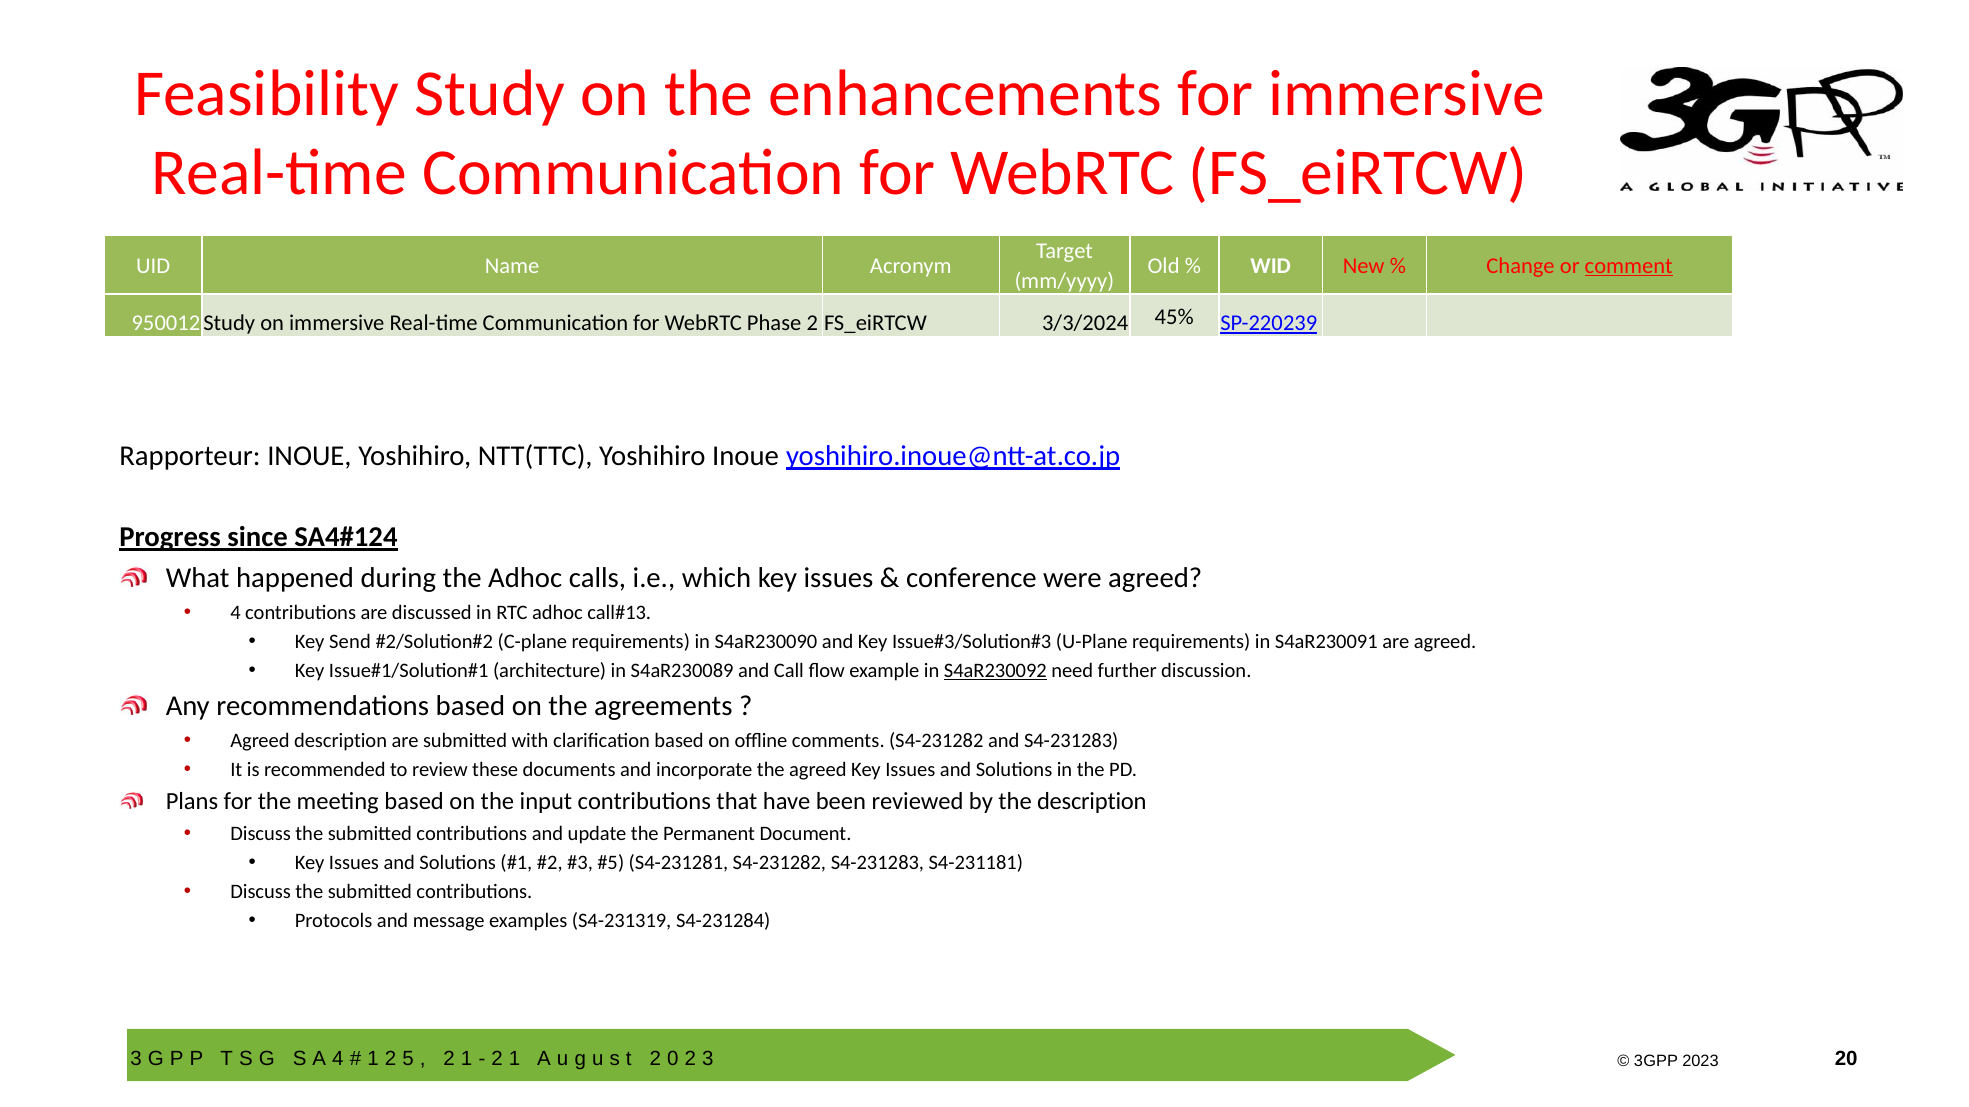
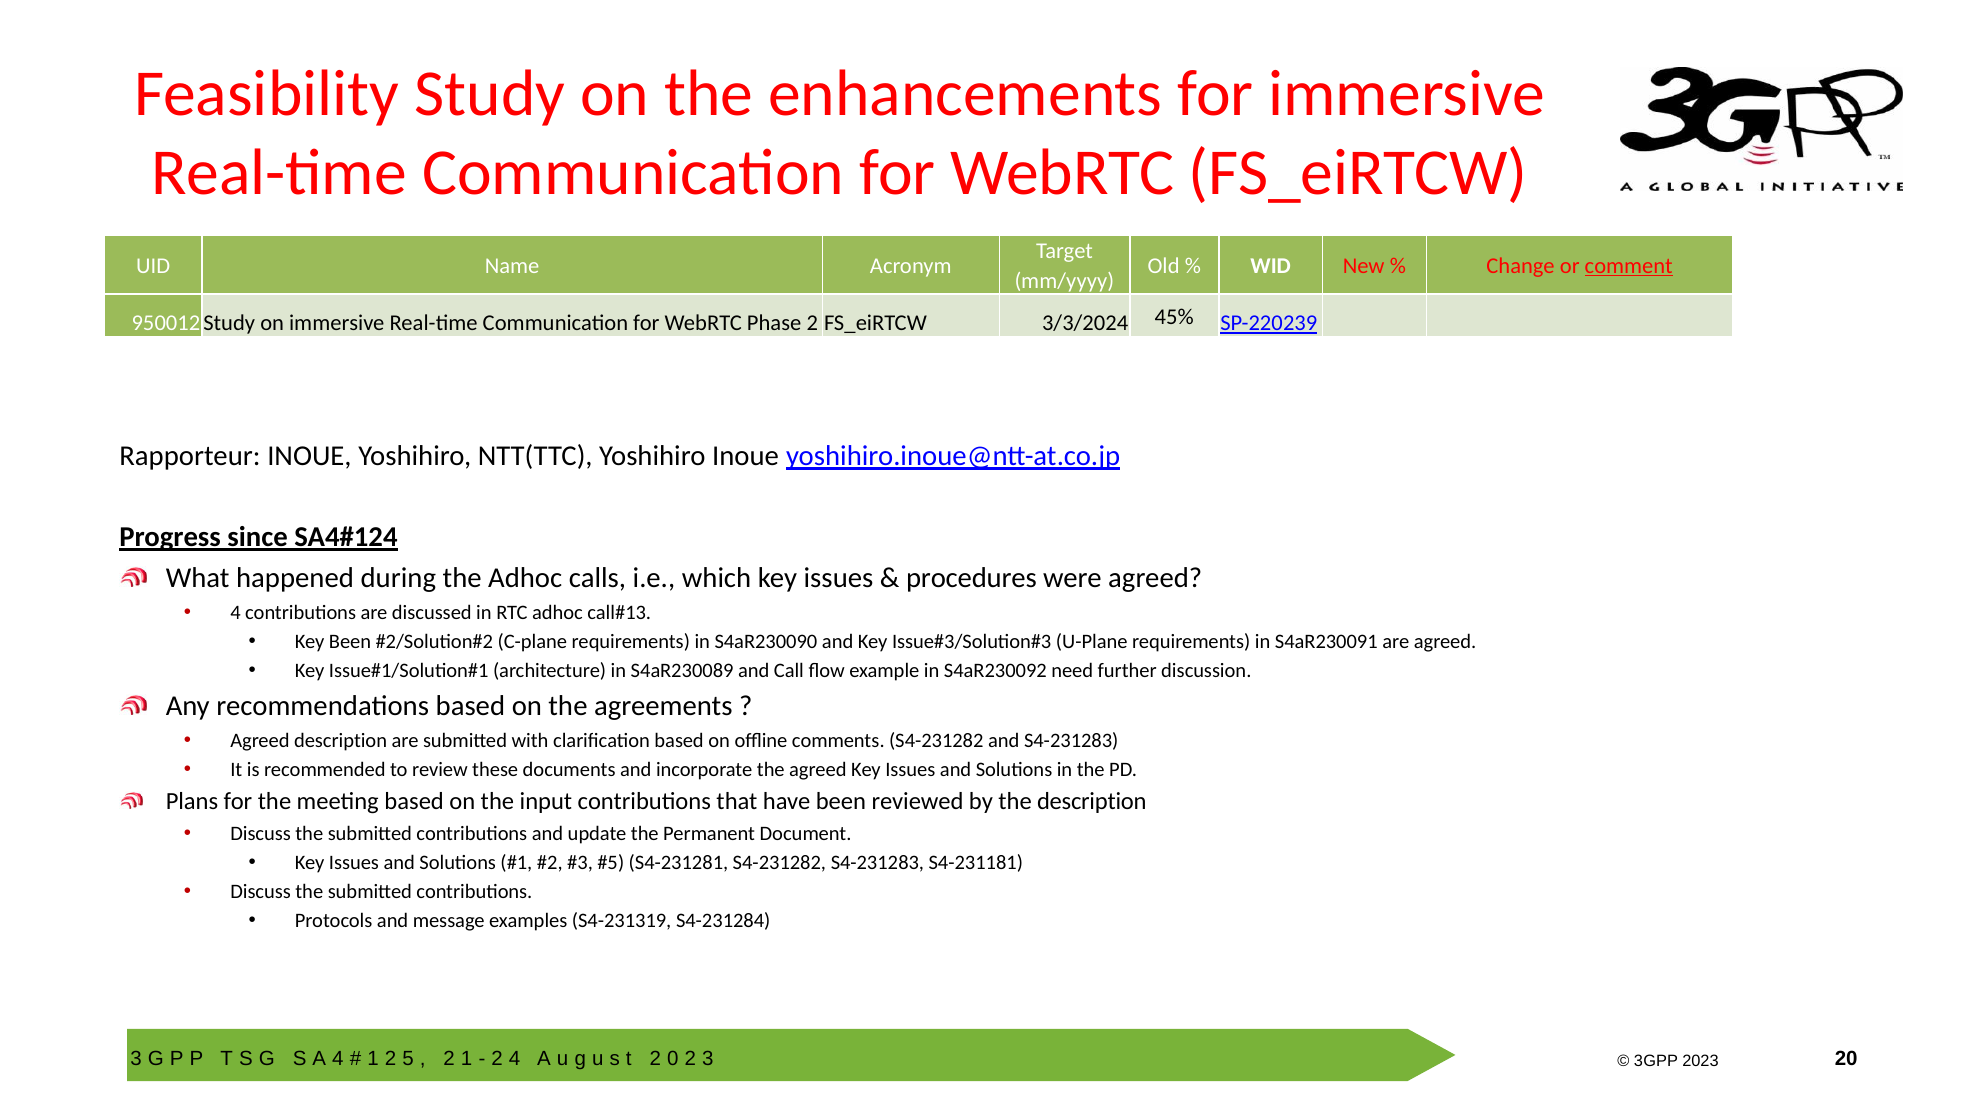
conference: conference -> procedures
Key Send: Send -> Been
S4aR230092 underline: present -> none
1 at (515, 1059): 1 -> 4
